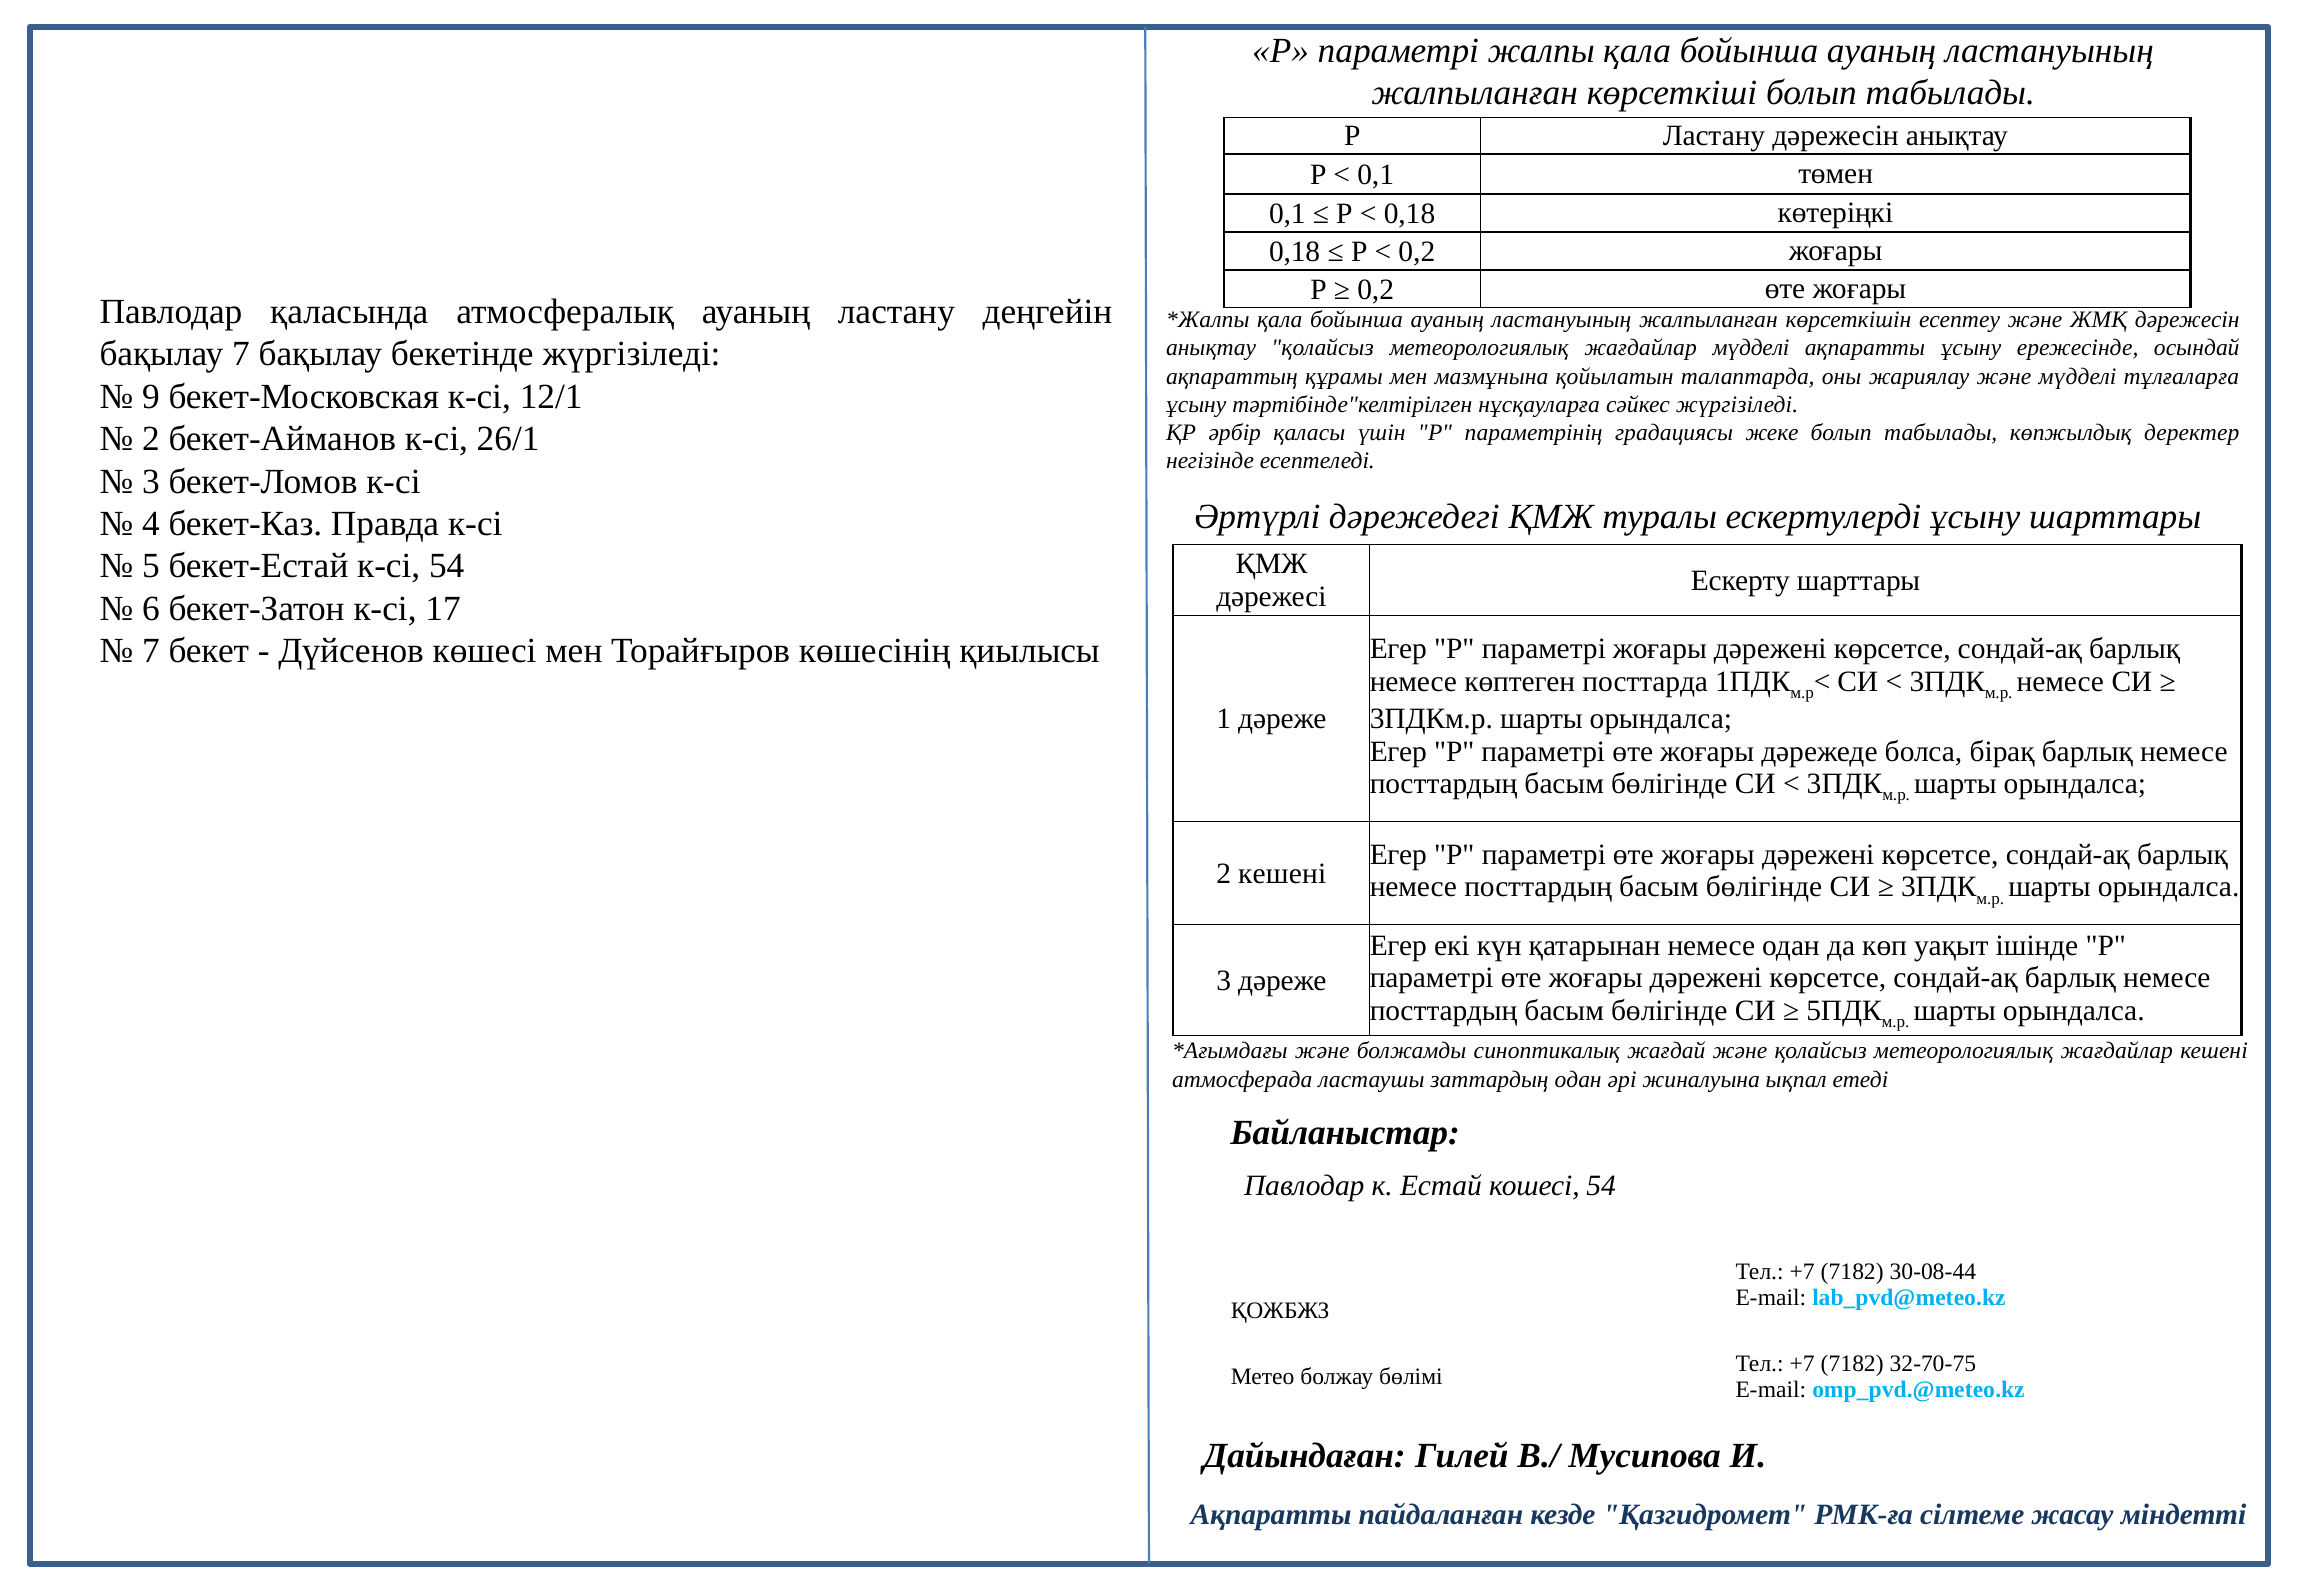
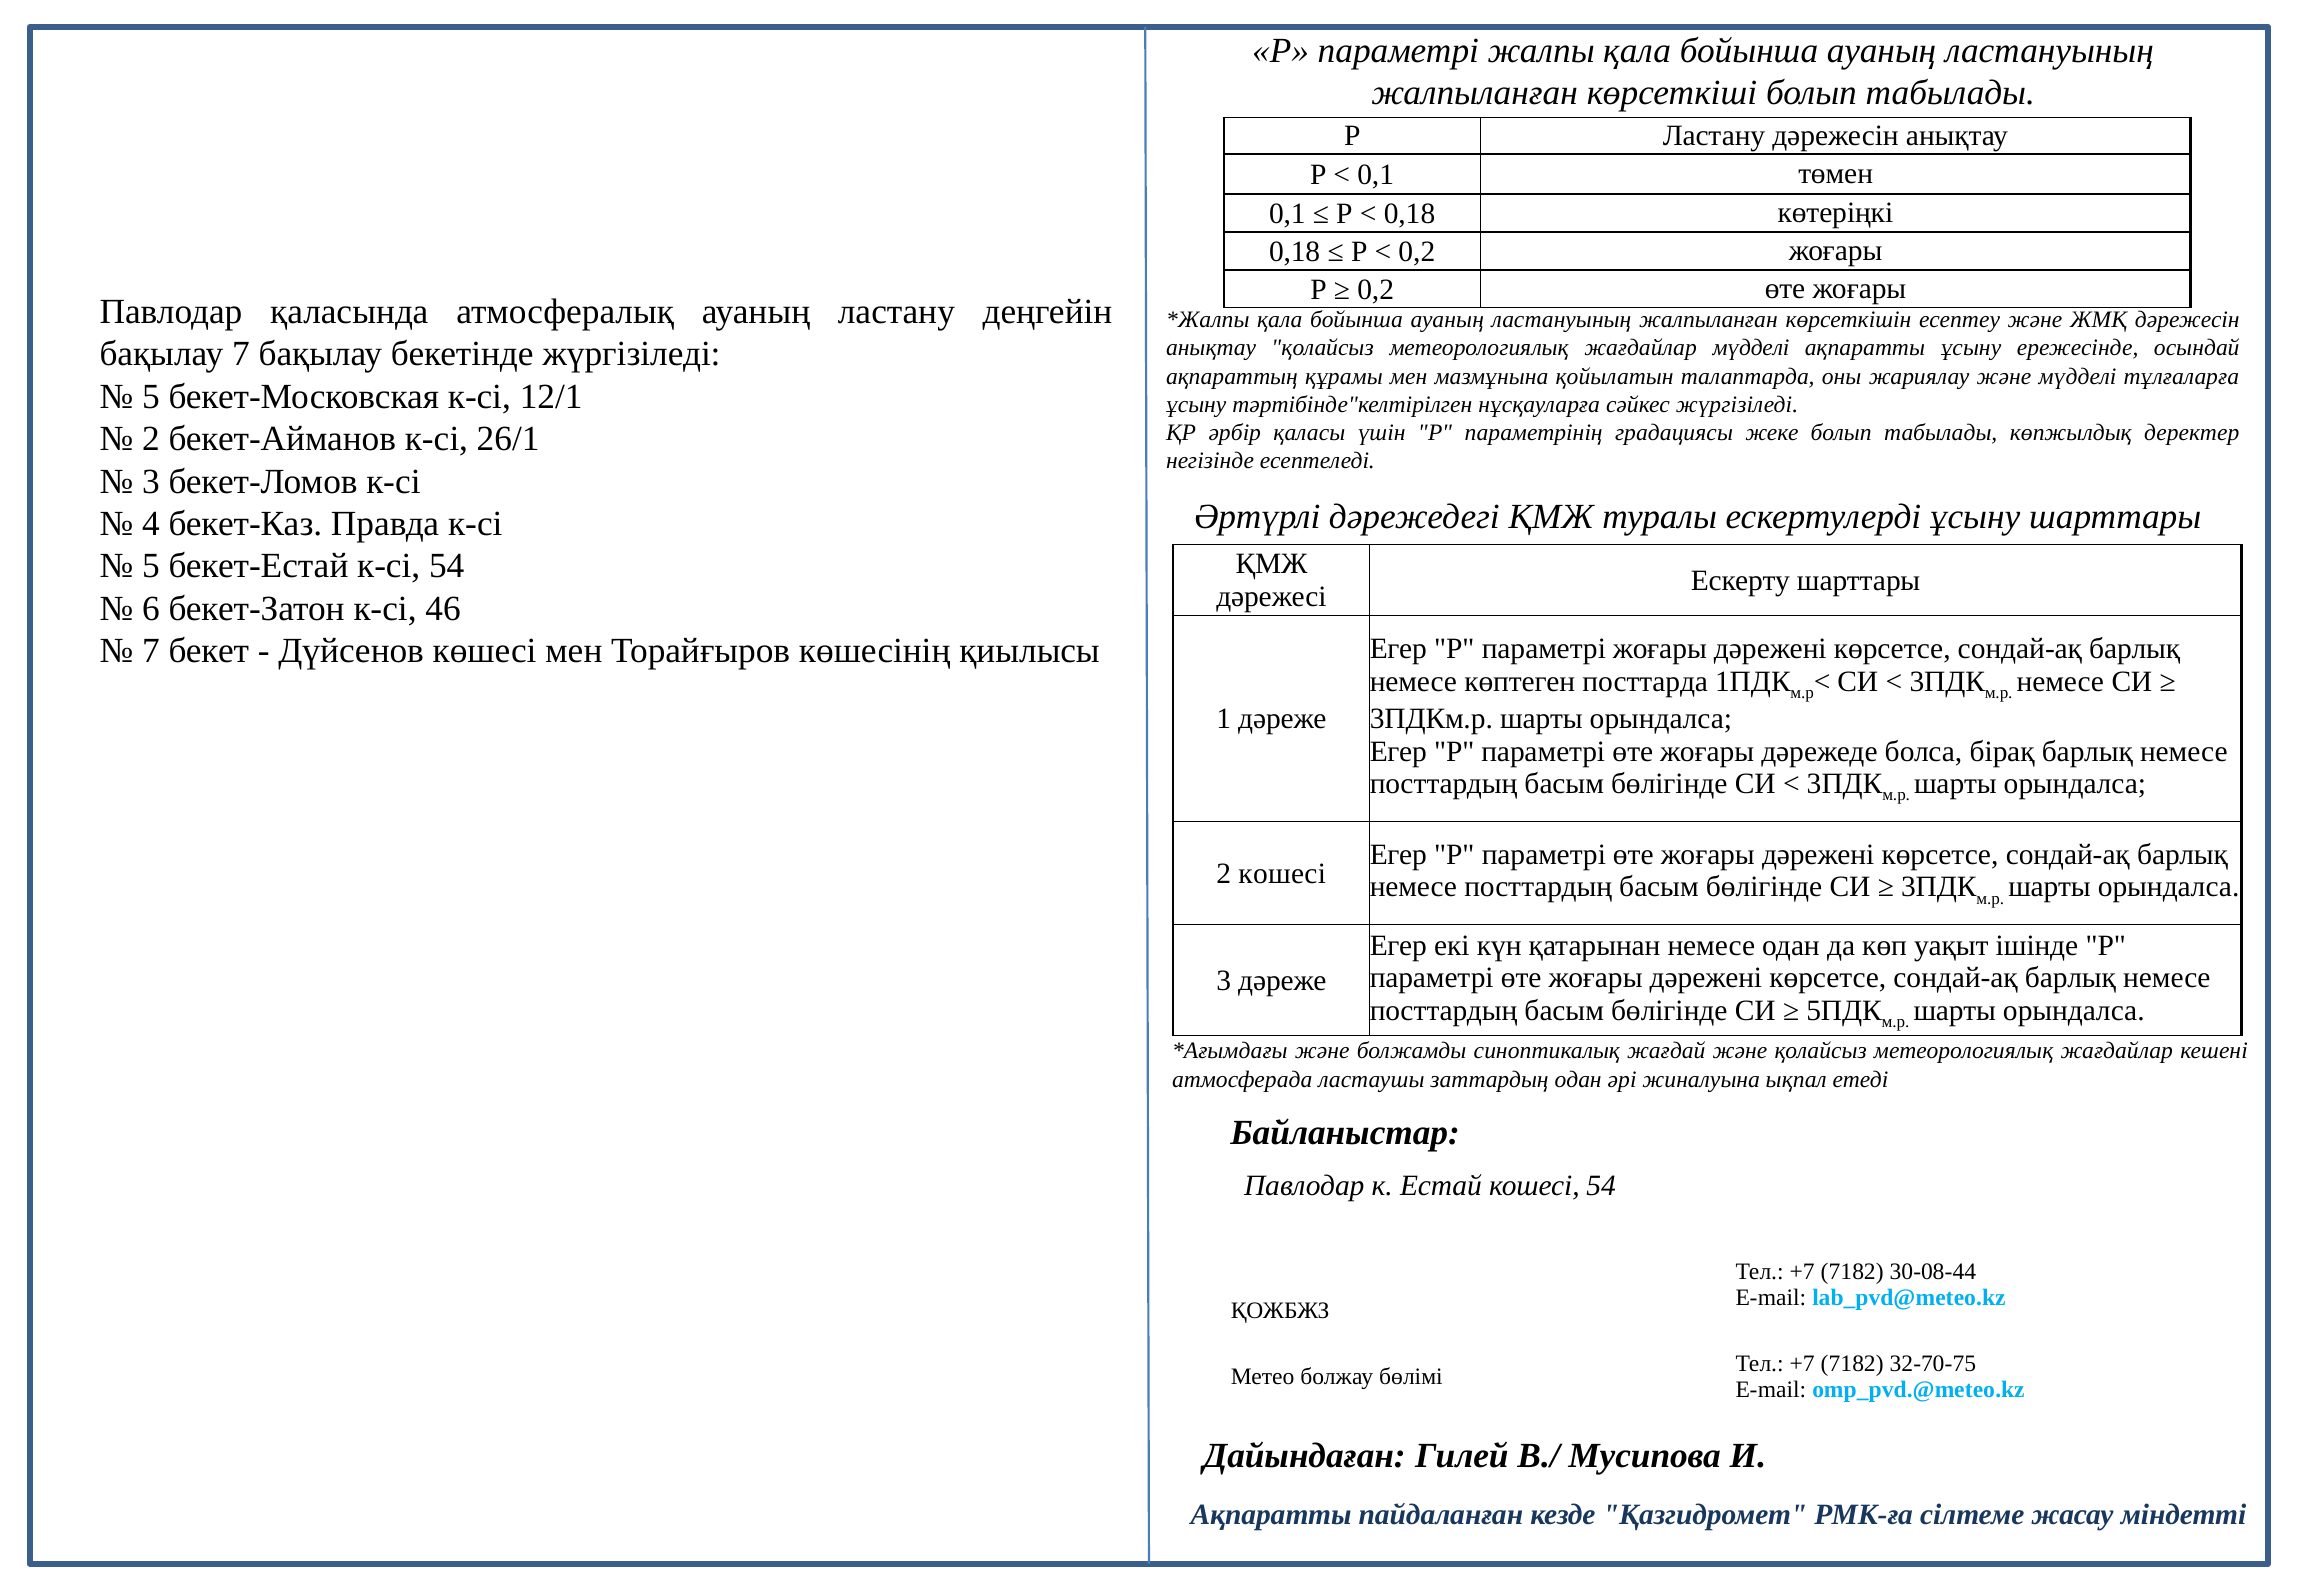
9 at (151, 396): 9 -> 5
17: 17 -> 46
2 кешені: кешені -> кошесi
